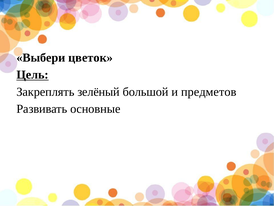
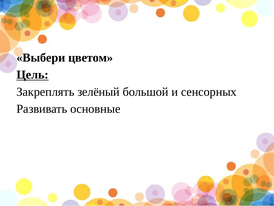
цветок: цветок -> цветом
предметов: предметов -> сенсорных
